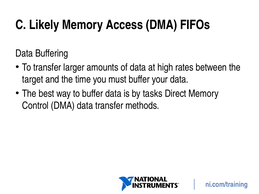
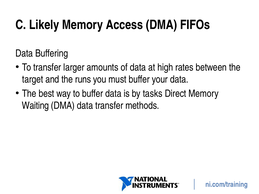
time: time -> runs
Control: Control -> Waiting
